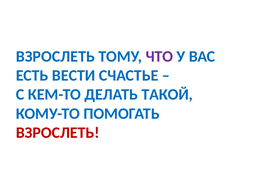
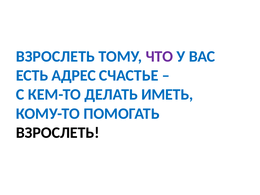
ВЕСТИ: ВЕСТИ -> АДРЕС
ТАКОЙ: ТАКОЙ -> ИМЕТЬ
ВЗРОСЛЕТЬ at (58, 133) colour: red -> black
